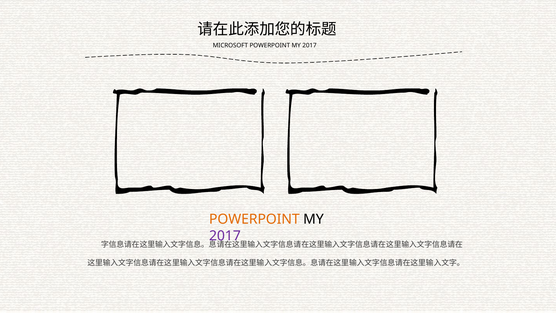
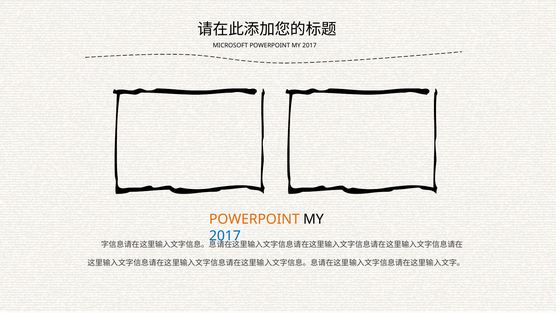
2017 at (225, 236) colour: purple -> blue
